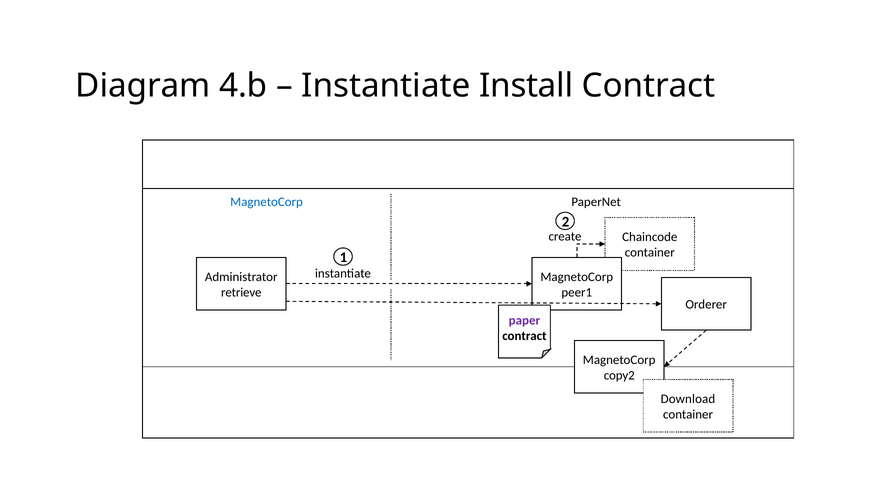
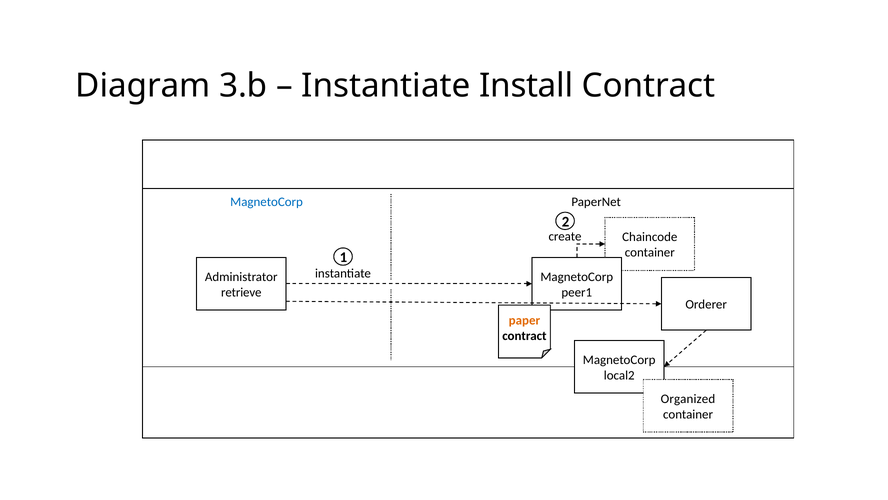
4.b: 4.b -> 3.b
paper colour: purple -> orange
copy2: copy2 -> local2
Download: Download -> Organized
